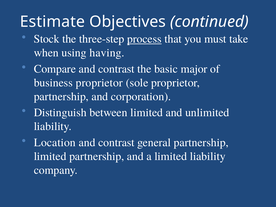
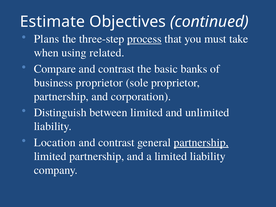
Stock: Stock -> Plans
having: having -> related
major: major -> banks
partnership at (201, 142) underline: none -> present
